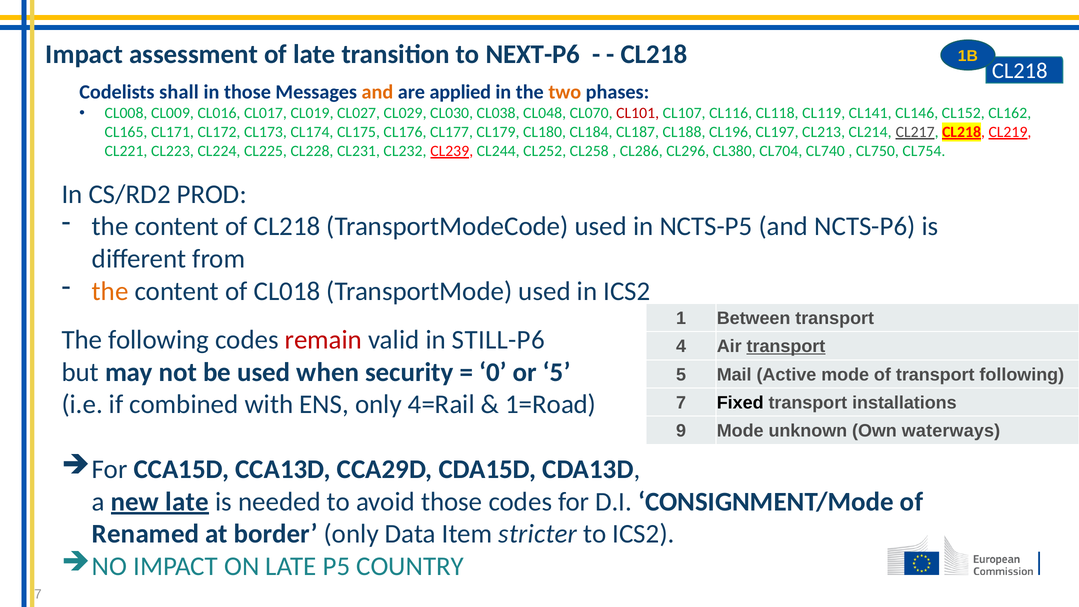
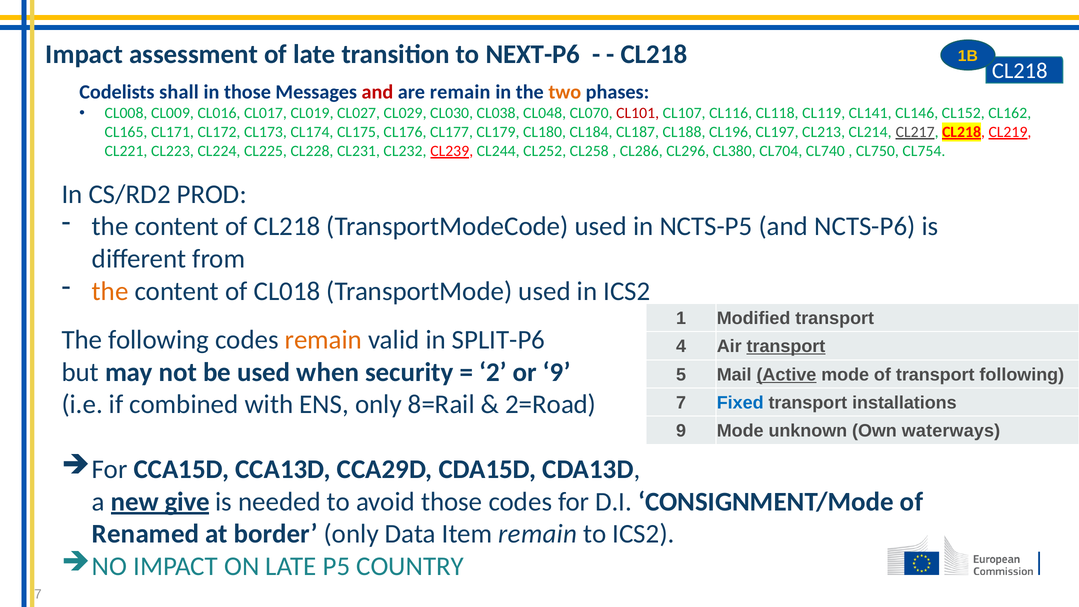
and at (377, 92) colour: orange -> red
are applied: applied -> remain
Between: Between -> Modified
remain at (323, 340) colour: red -> orange
STILL-P6: STILL-P6 -> SPLIT-P6
0: 0 -> 2
or 5: 5 -> 9
Active underline: none -> present
4=Rail: 4=Rail -> 8=Rail
1=Road: 1=Road -> 2=Road
Fixed colour: black -> blue
new late: late -> give
Item stricter: stricter -> remain
